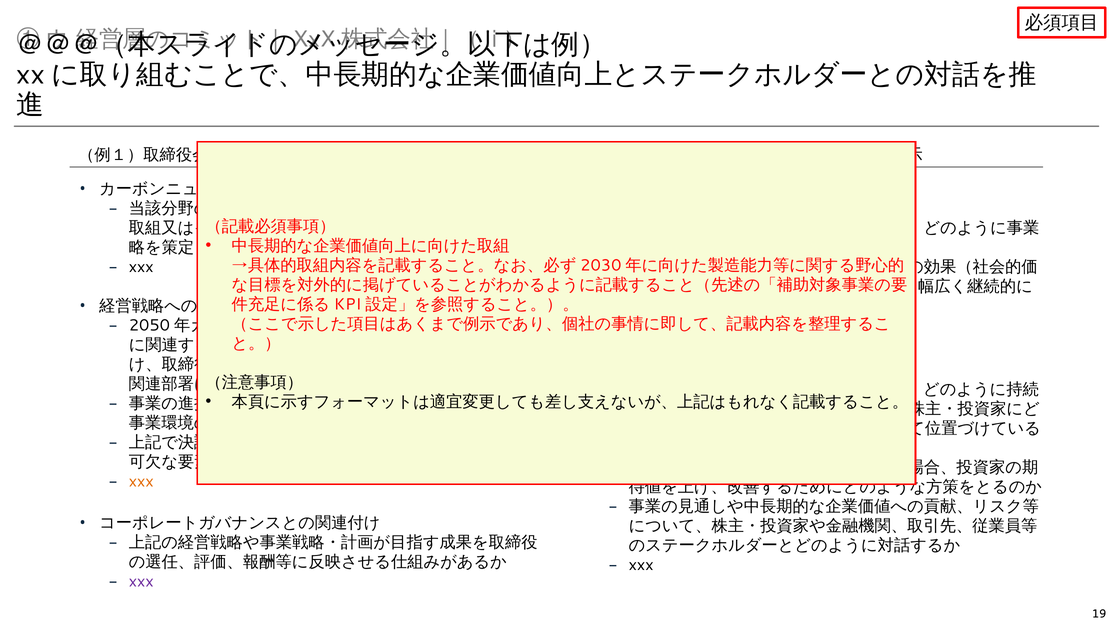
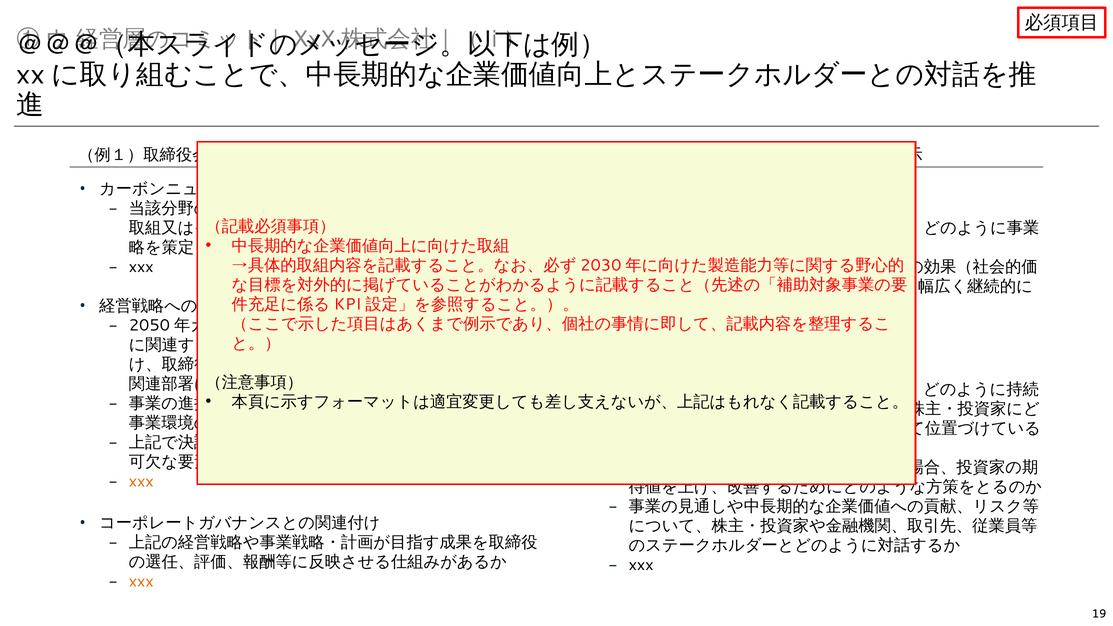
xxx at (141, 582) colour: purple -> orange
